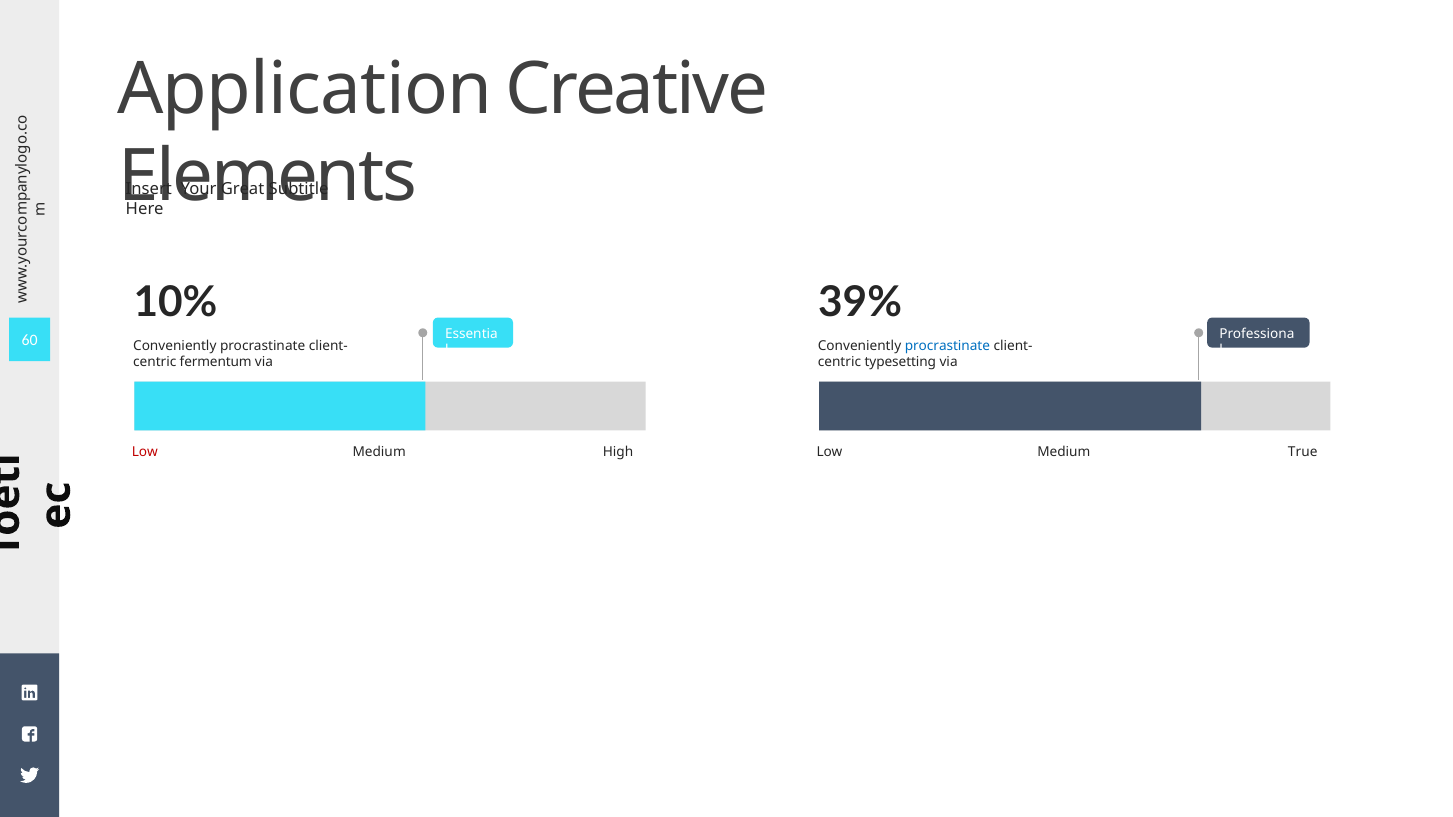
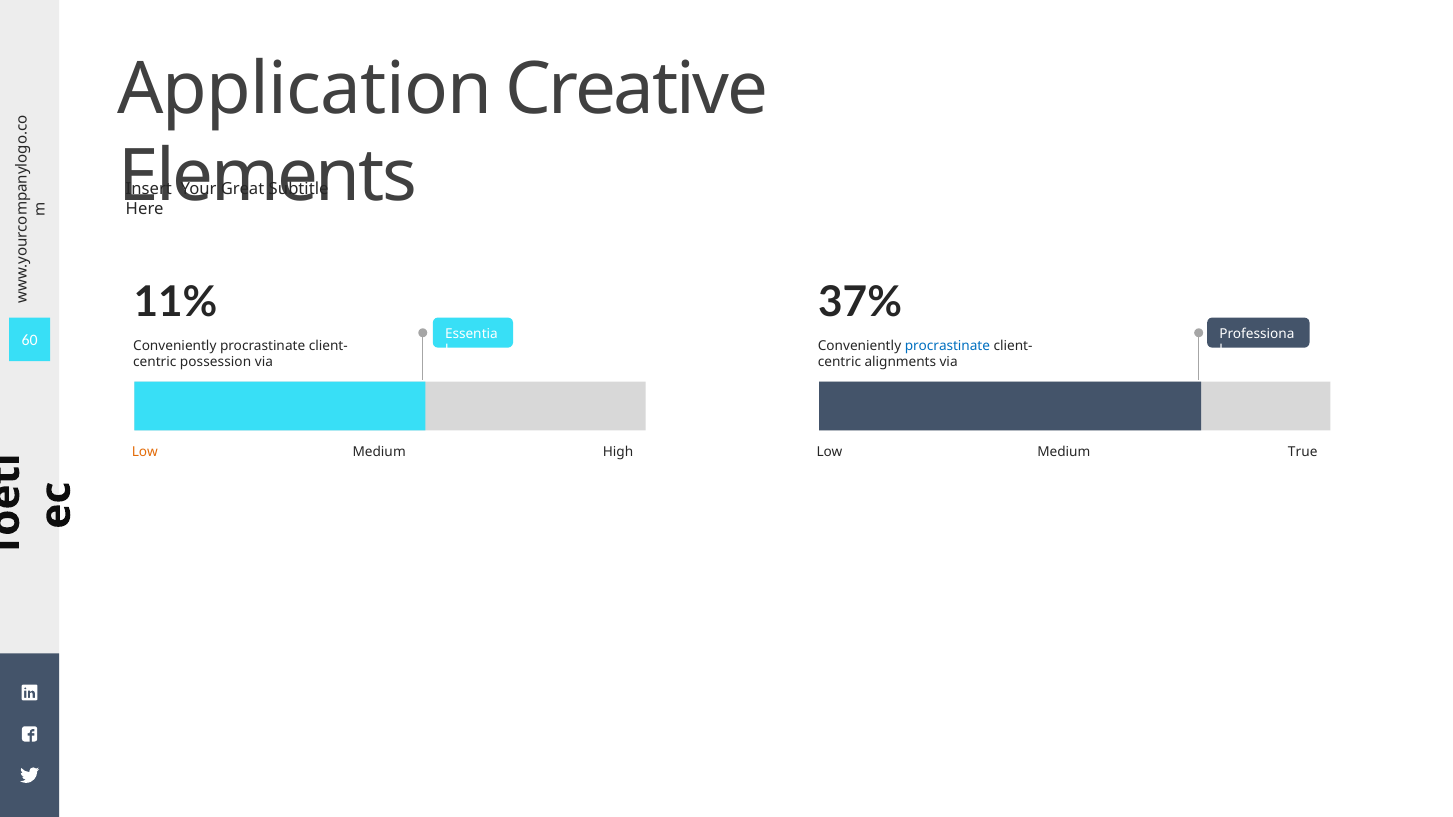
10%: 10% -> 11%
39%: 39% -> 37%
fermentum: fermentum -> possession
typesetting: typesetting -> alignments
Low at (145, 452) colour: red -> orange
